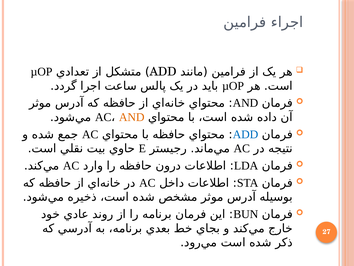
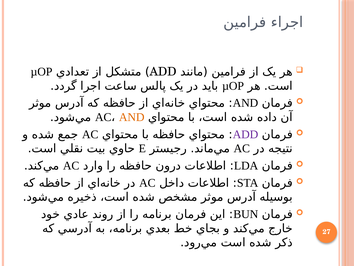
ADD at (245, 134) colour: blue -> purple
